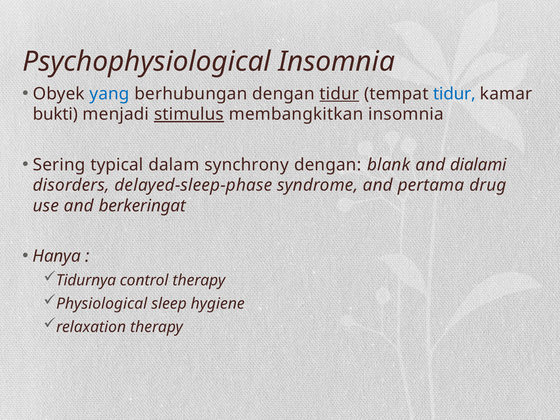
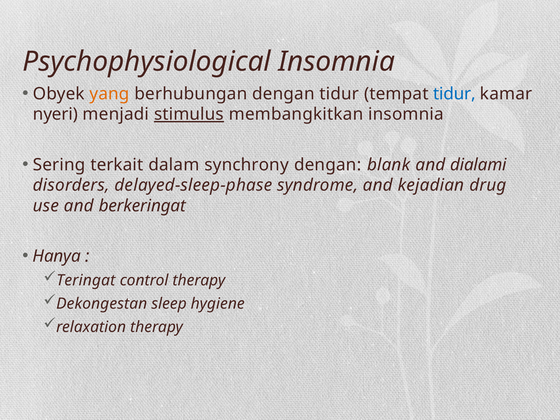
yang colour: blue -> orange
tidur at (339, 94) underline: present -> none
bukti: bukti -> nyeri
typical: typical -> terkait
pertama: pertama -> kejadian
Tidurnya: Tidurnya -> Teringat
Physiological: Physiological -> Dekongestan
